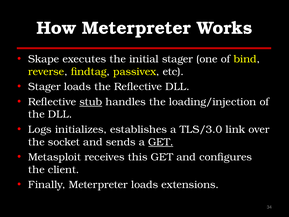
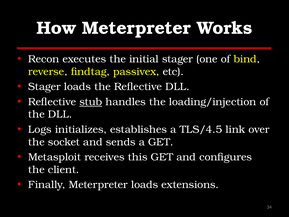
Skape: Skape -> Recon
TLS/3.0: TLS/3.0 -> TLS/4.5
GET at (161, 142) underline: present -> none
